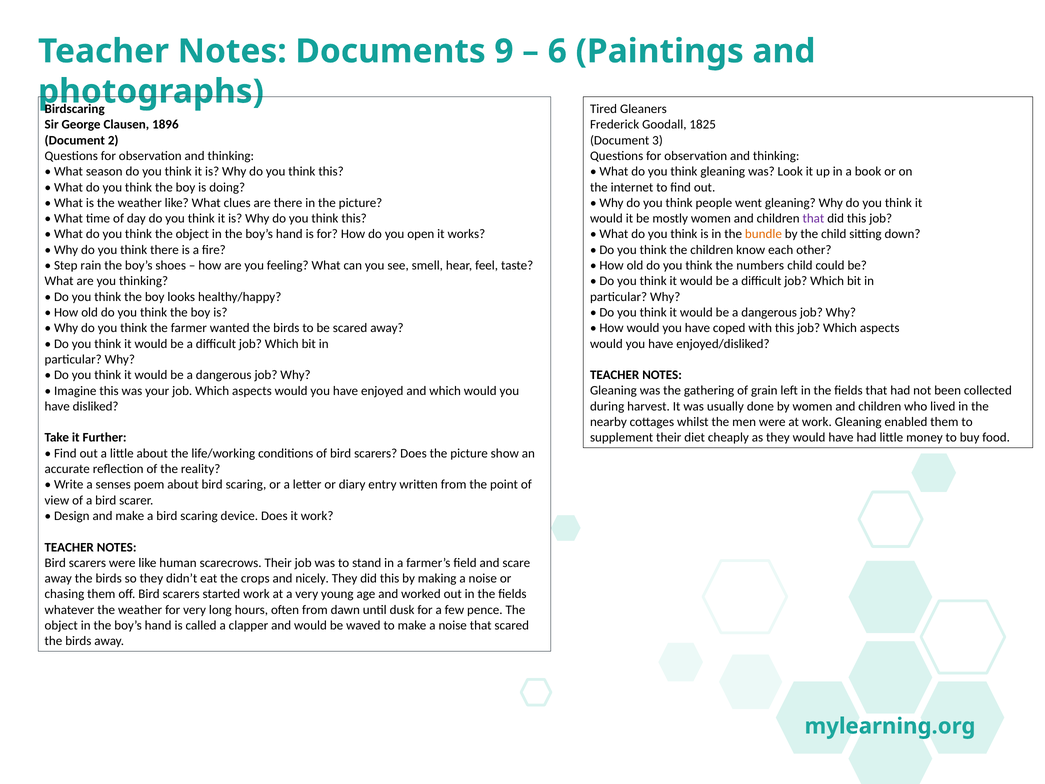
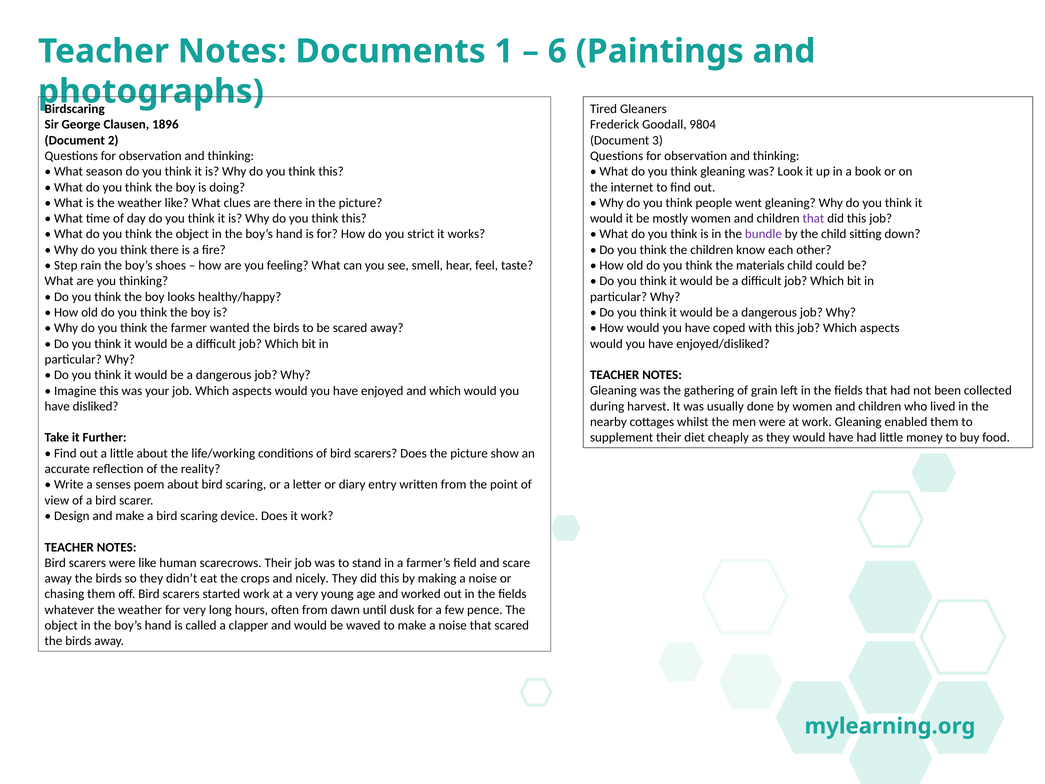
9: 9 -> 1
1825: 1825 -> 9804
open: open -> strict
bundle colour: orange -> purple
numbers: numbers -> materials
